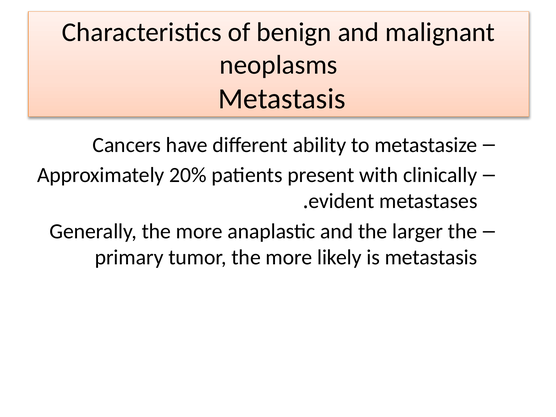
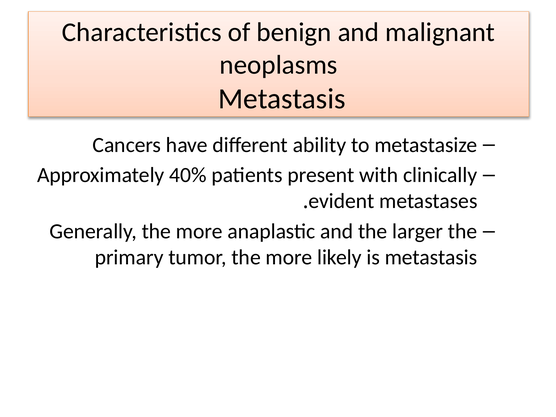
20%: 20% -> 40%
